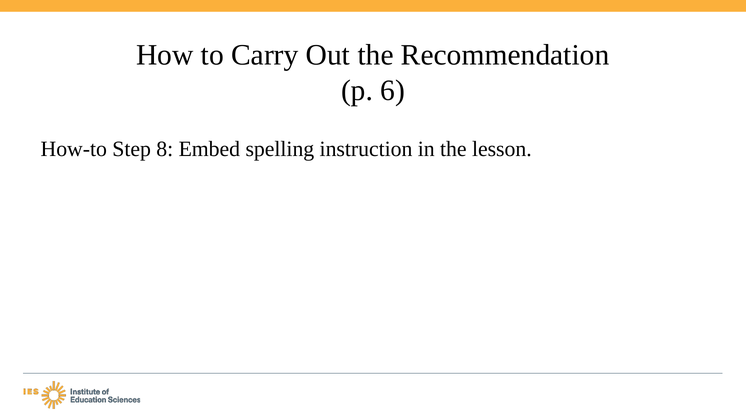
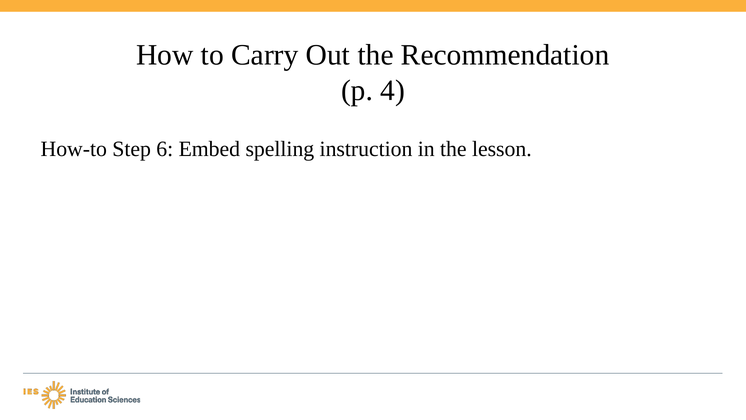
6: 6 -> 4
8: 8 -> 6
